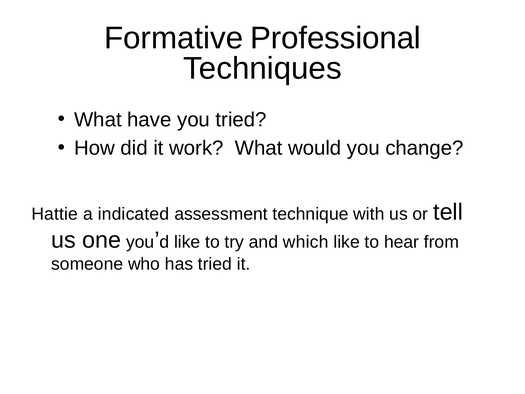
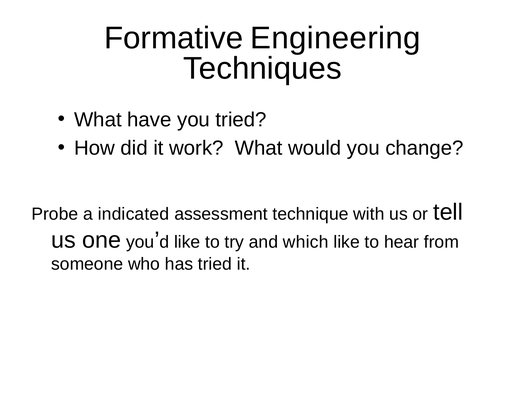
Professional: Professional -> Engineering
Hattie: Hattie -> Probe
